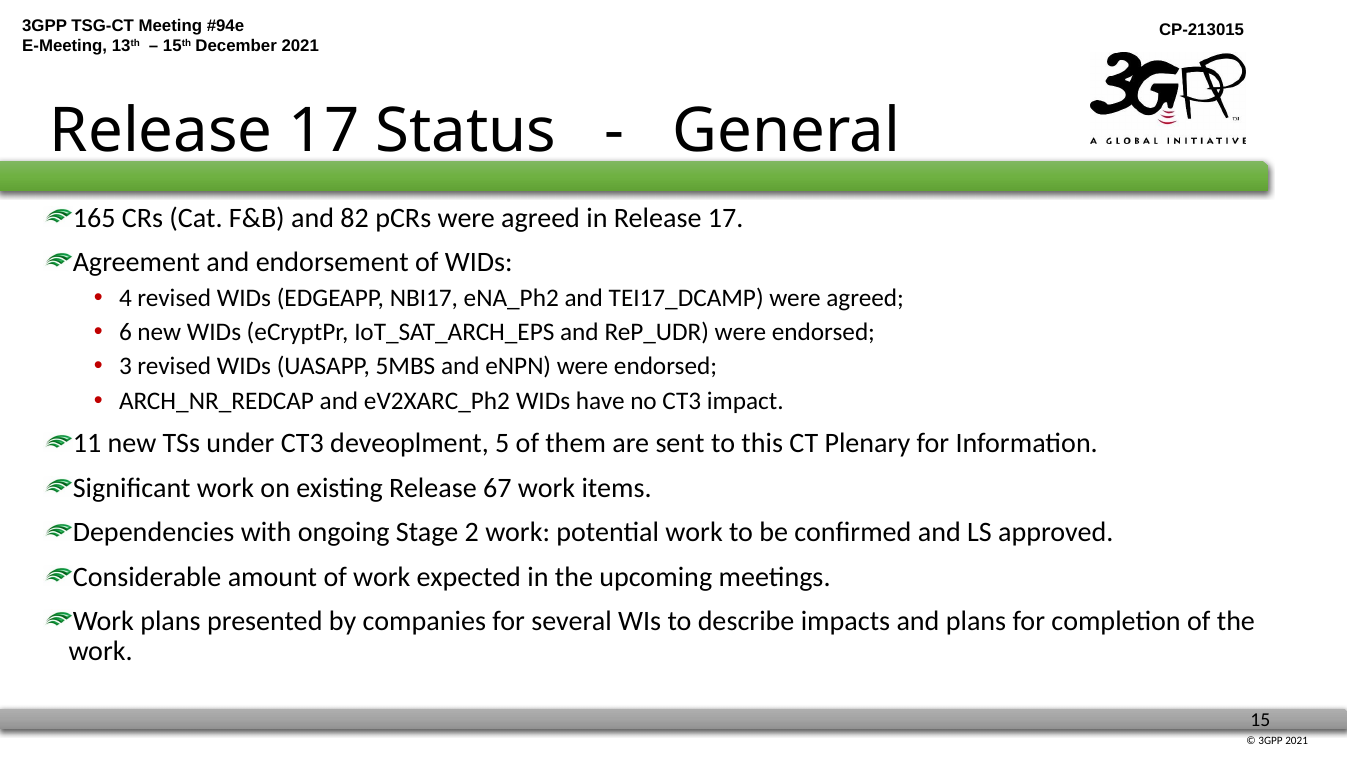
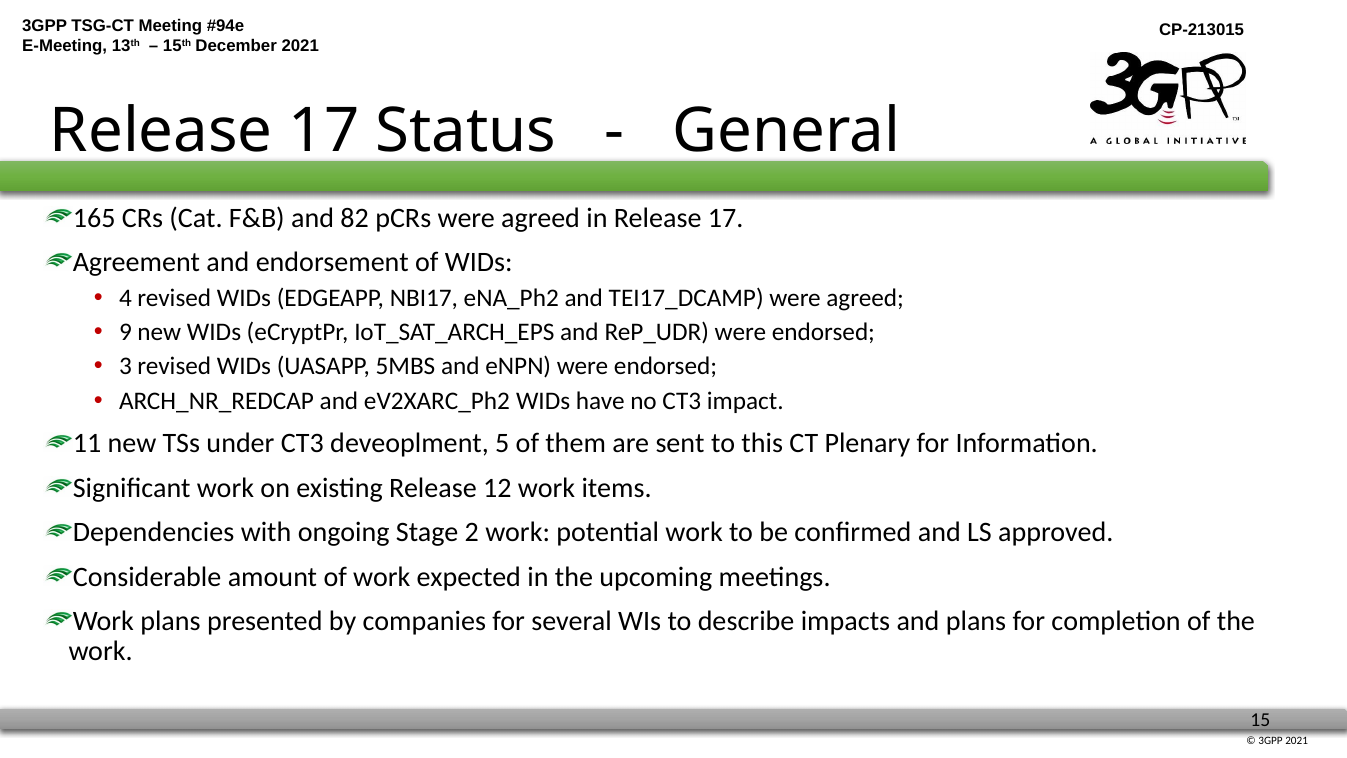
6: 6 -> 9
67: 67 -> 12
